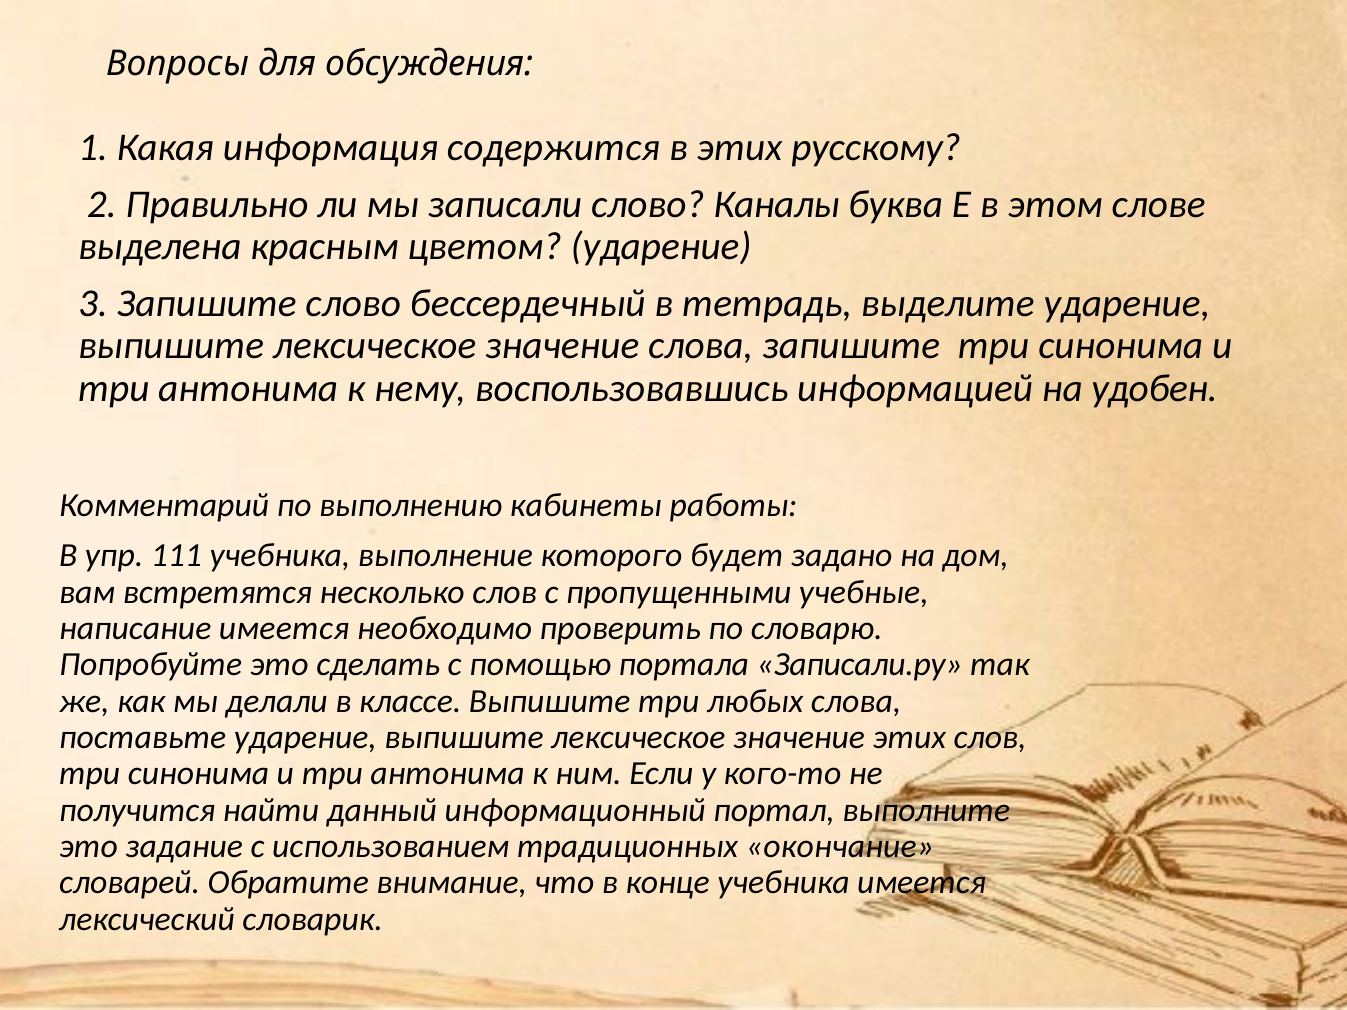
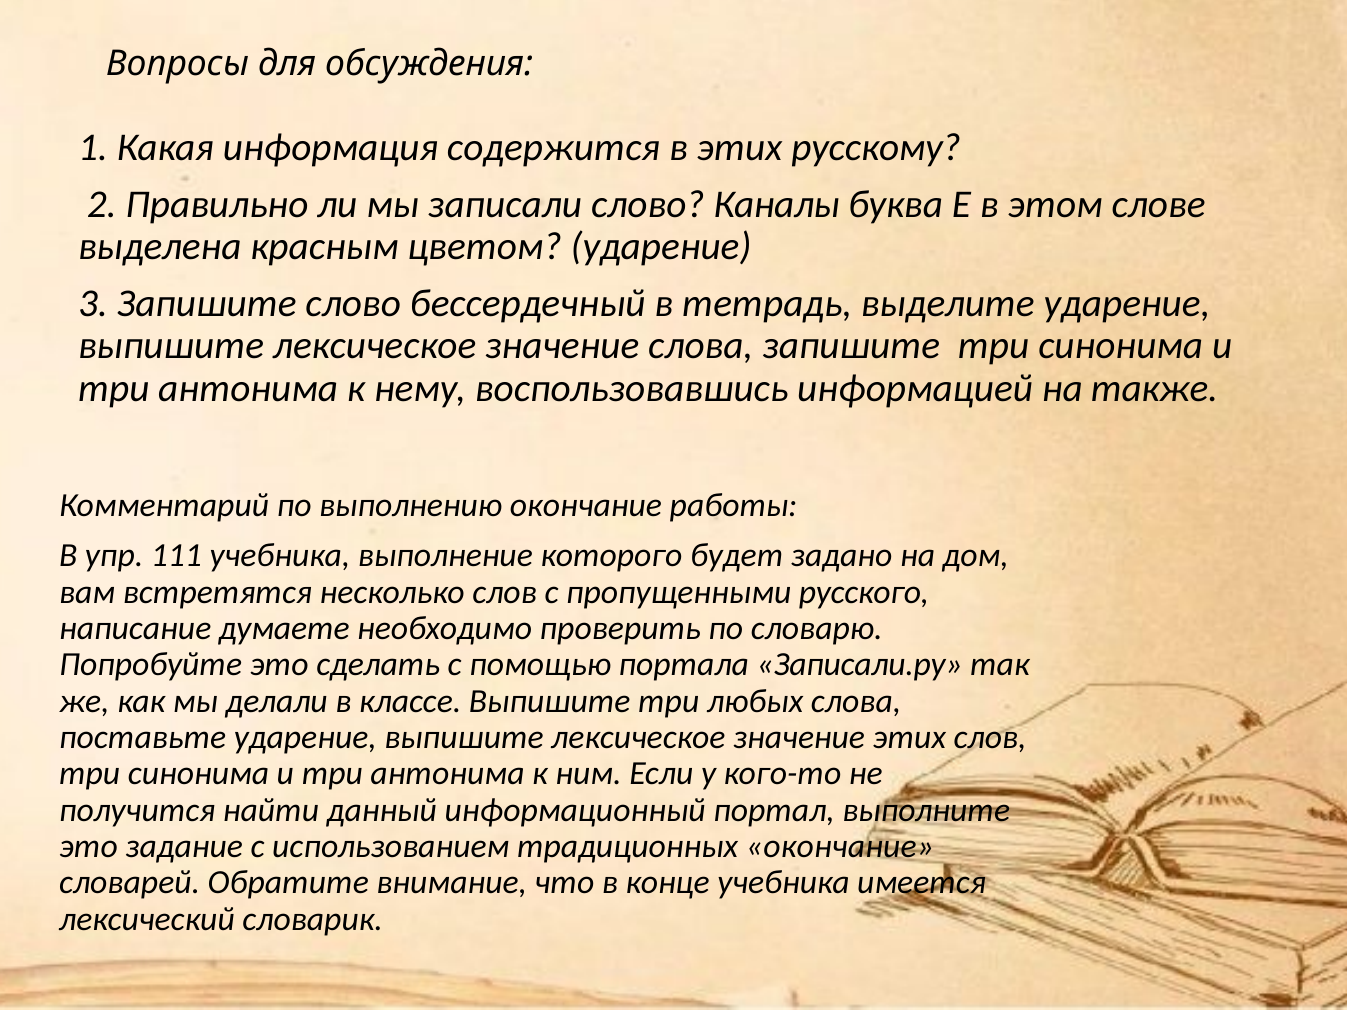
удобен: удобен -> также
выполнению кабинеты: кабинеты -> окончание
учебные: учебные -> русского
написание имеется: имеется -> думаете
